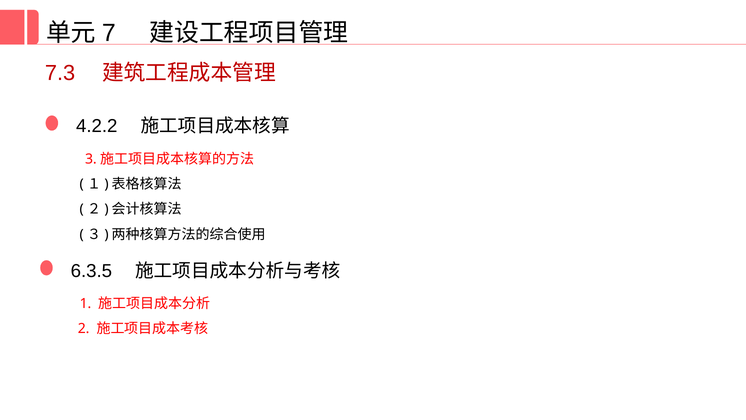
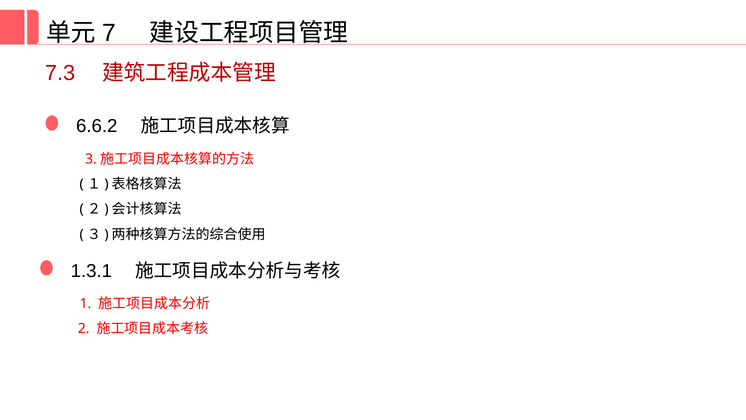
4.2.2: 4.2.2 -> 6.6.2
6.3.5: 6.3.5 -> 1.3.1
